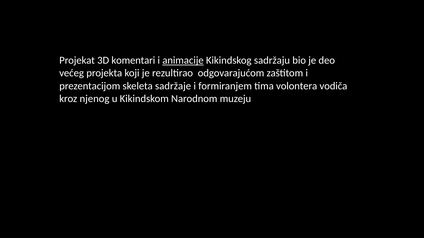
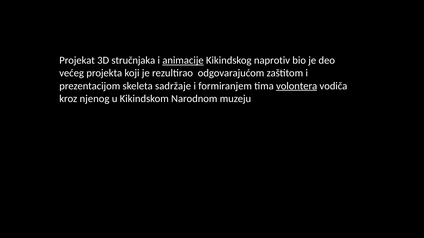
komentari: komentari -> stručnjaka
sadržaju: sadržaju -> naprotiv
volontera underline: none -> present
